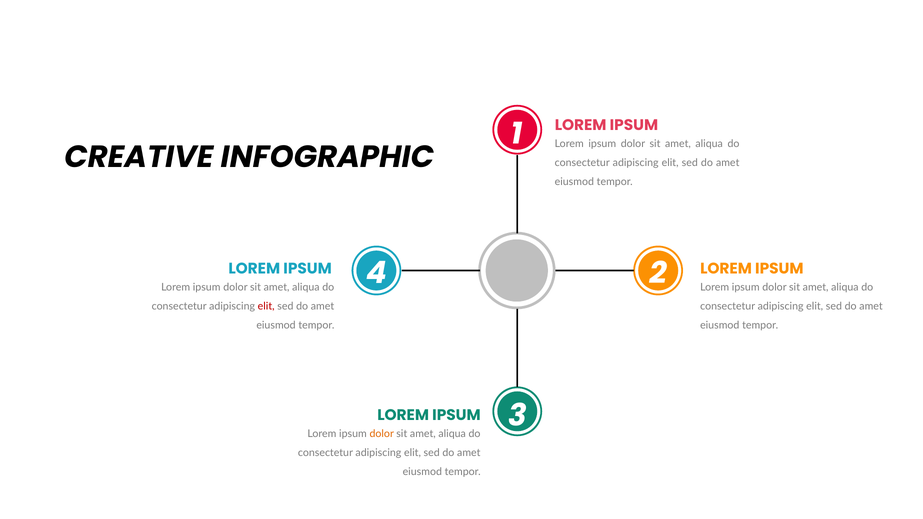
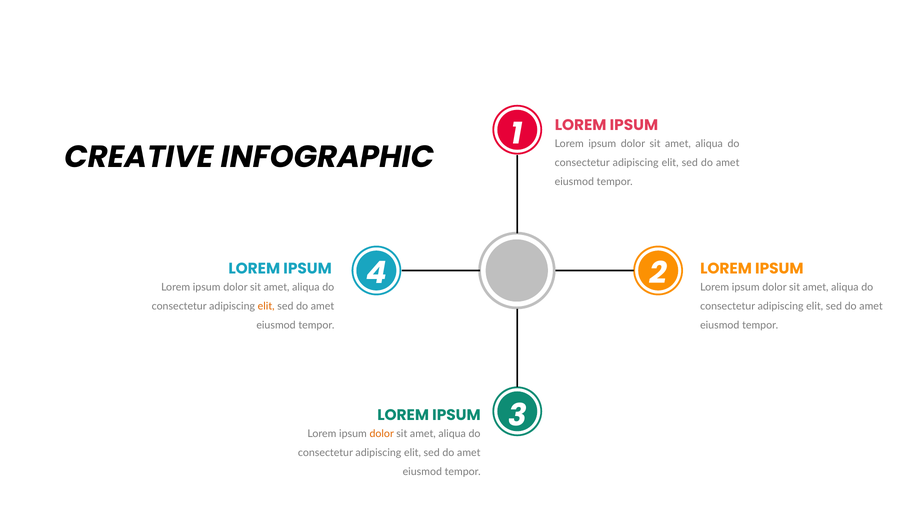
elit at (266, 306) colour: red -> orange
